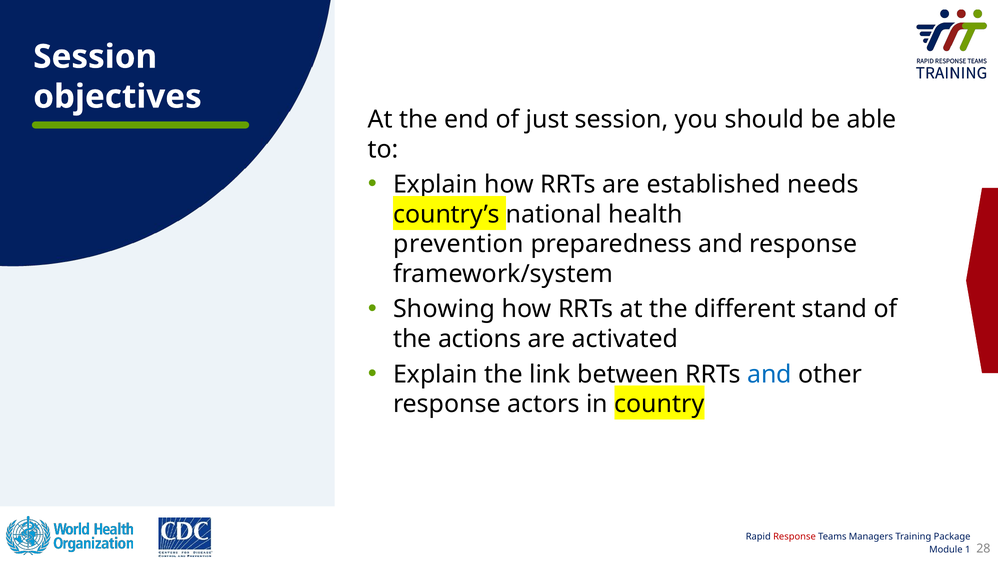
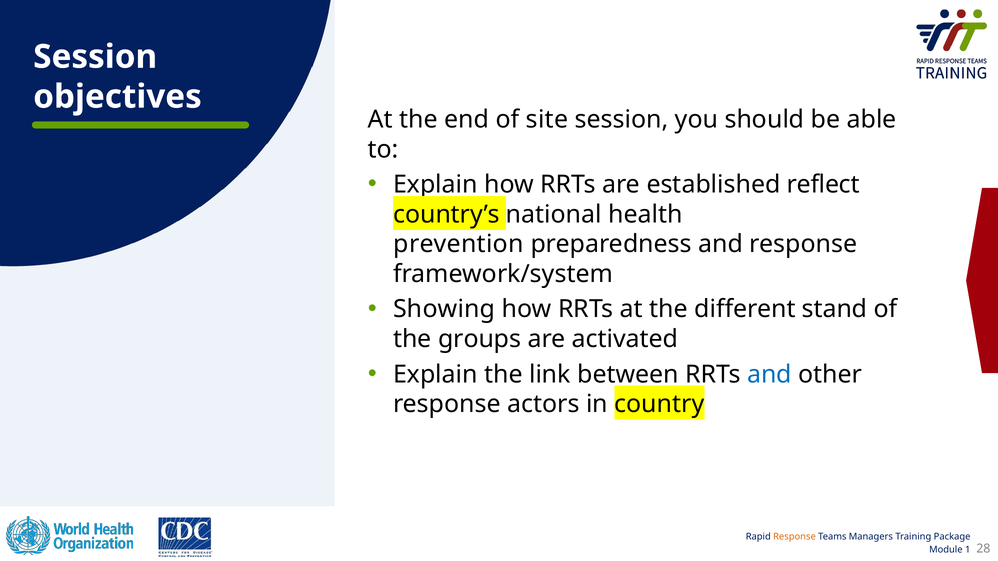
just: just -> site
needs: needs -> reflect
actions: actions -> groups
Response at (794, 537) colour: red -> orange
